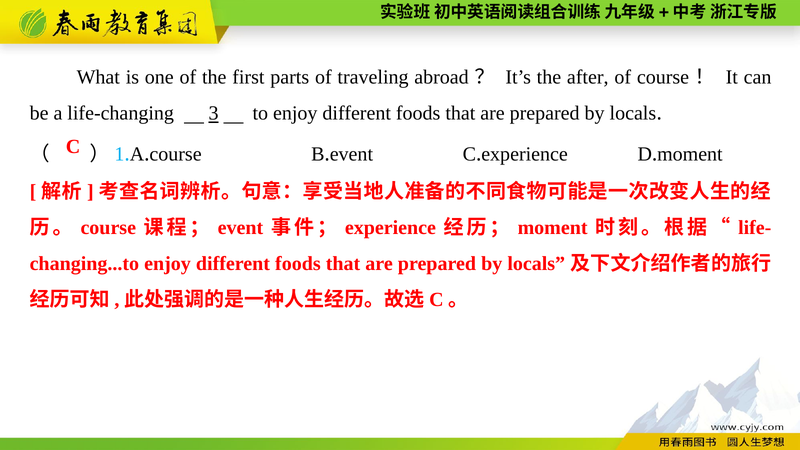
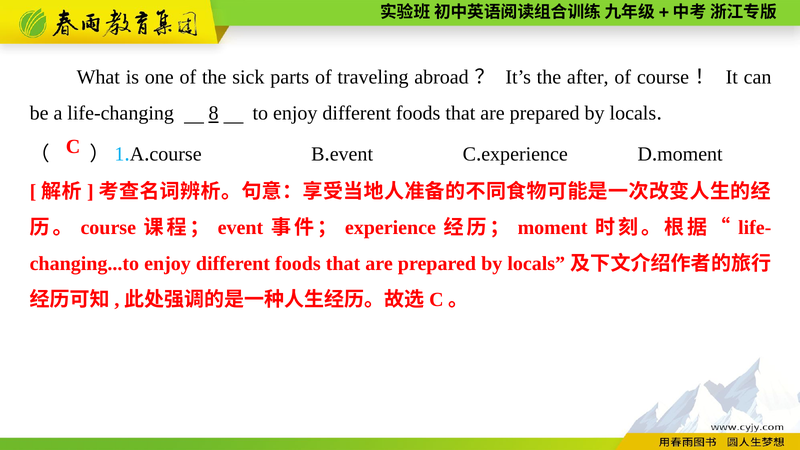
first: first -> sick
3: 3 -> 8
